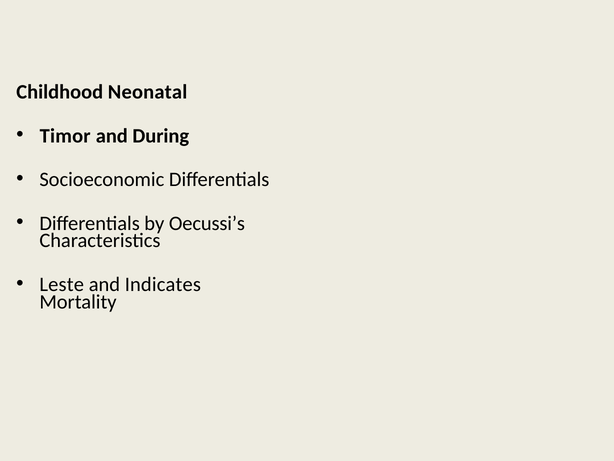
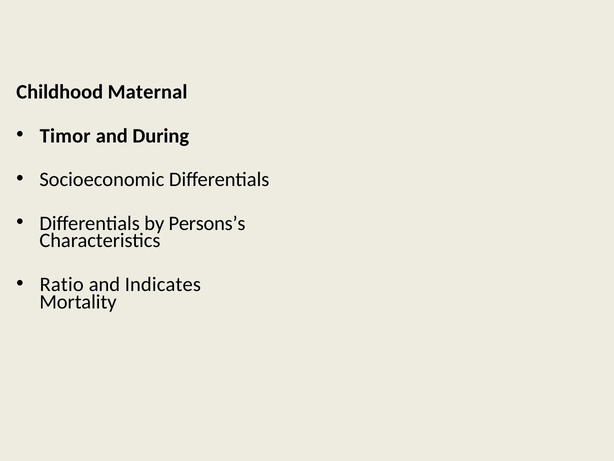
Neonatal: Neonatal -> Maternal
Oecussi’s: Oecussi’s -> Persons’s
Leste: Leste -> Ratio
